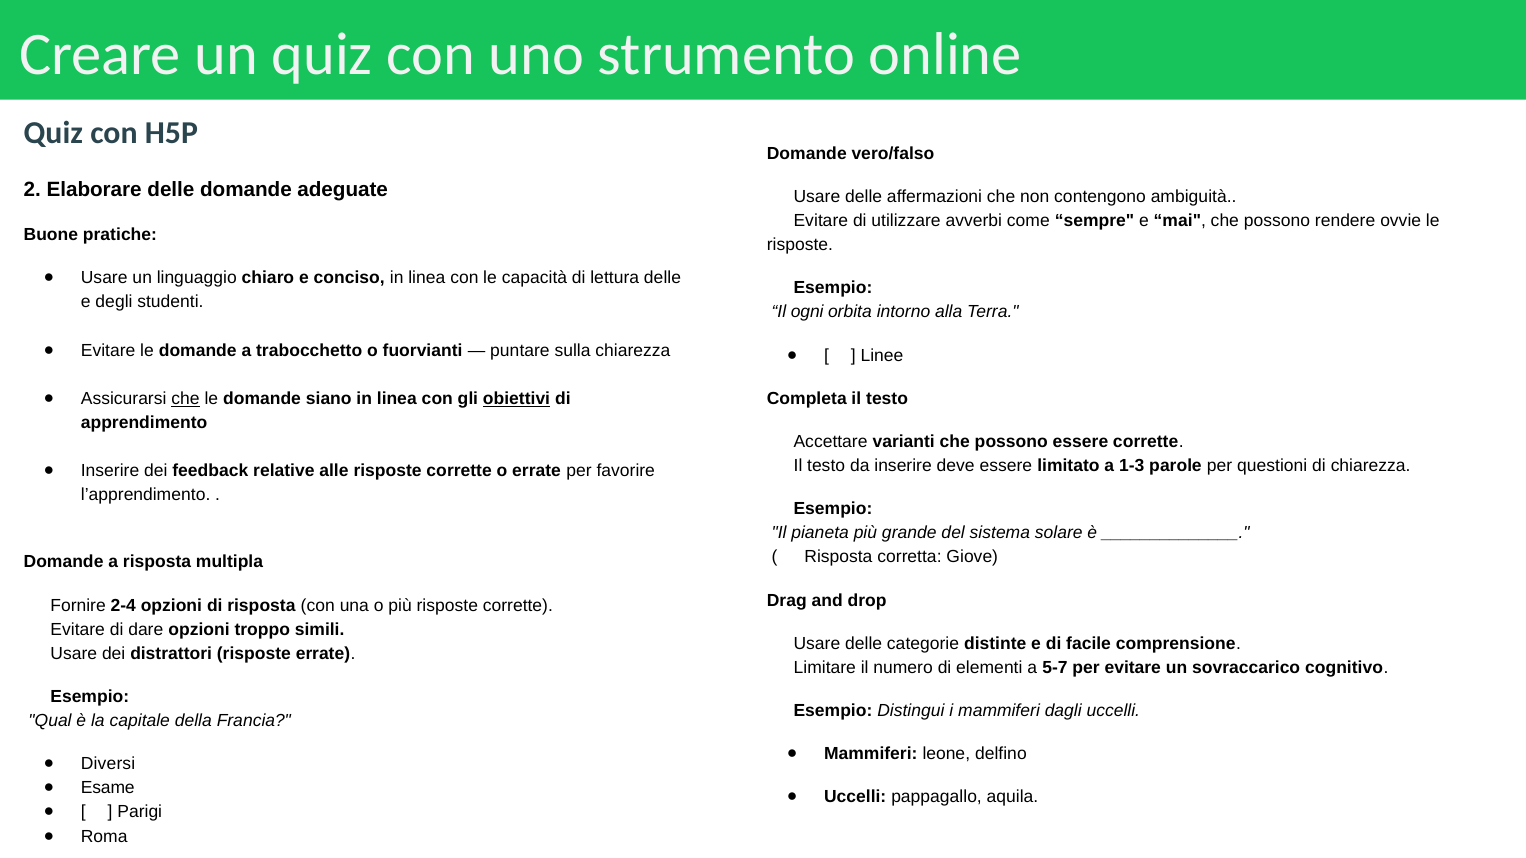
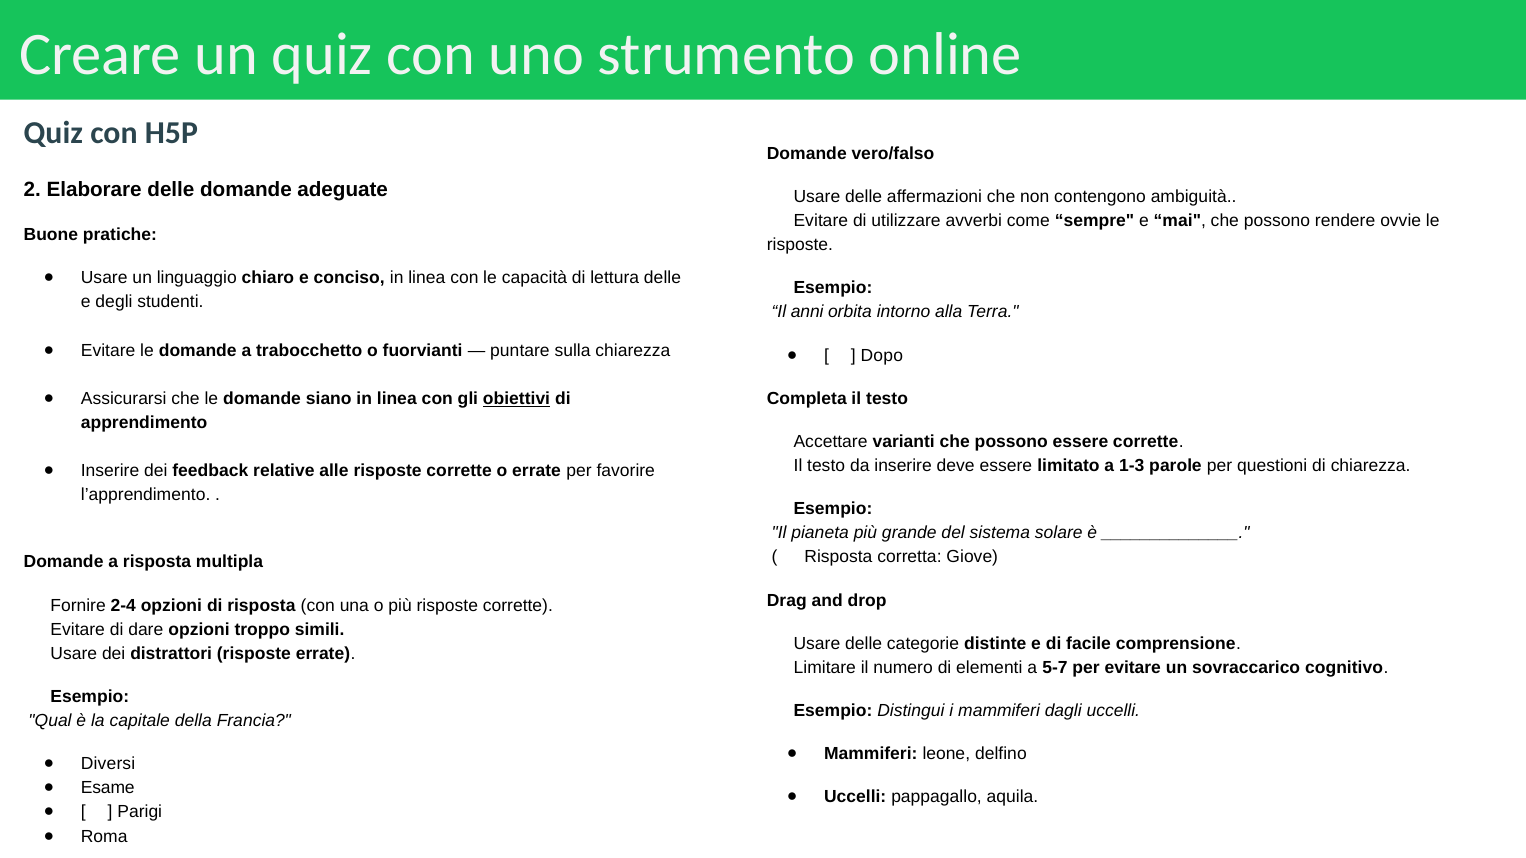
ogni: ogni -> anni
Linee: Linee -> Dopo
che at (186, 399) underline: present -> none
